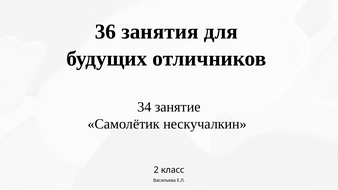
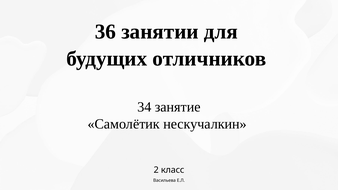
занятия: занятия -> занятии
